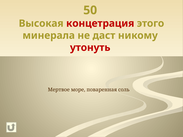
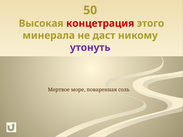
утонуть colour: red -> purple
